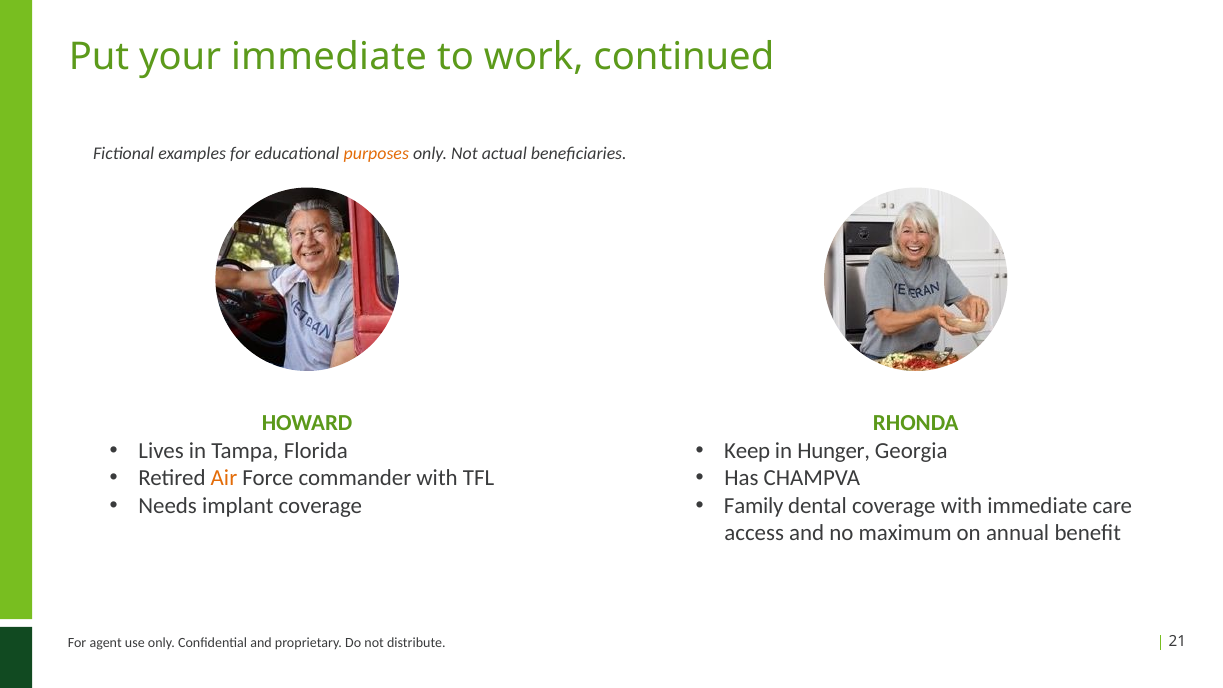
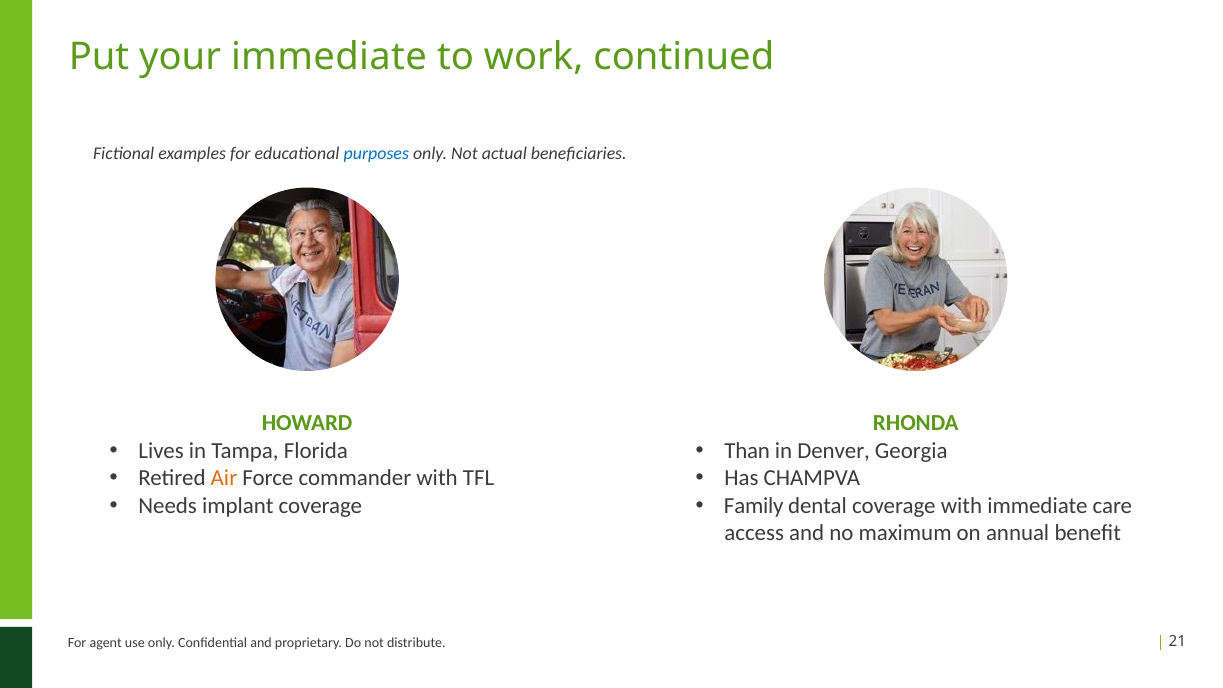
purposes colour: orange -> blue
Keep: Keep -> Than
Hunger: Hunger -> Denver
